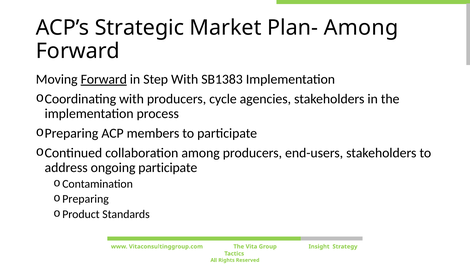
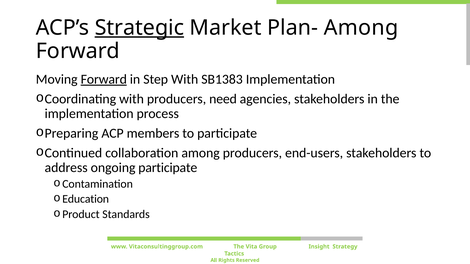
Strategic underline: none -> present
cycle: cycle -> need
Preparing at (86, 199): Preparing -> Education
